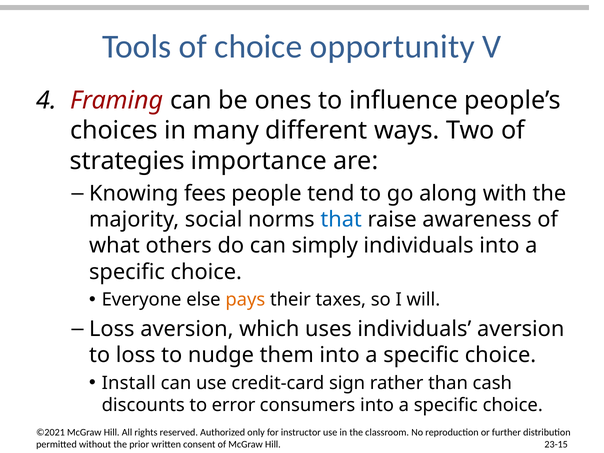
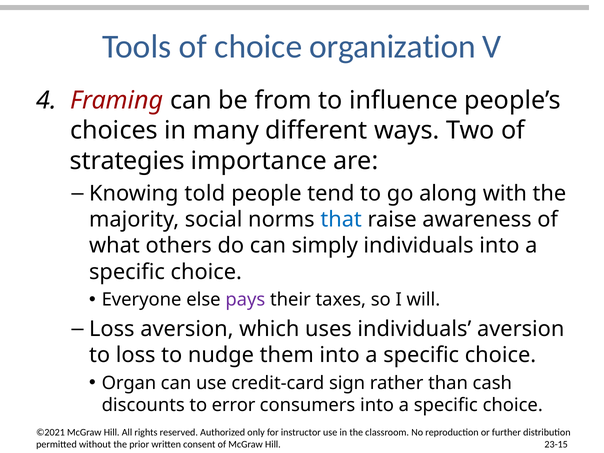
opportunity: opportunity -> organization
ones: ones -> from
fees: fees -> told
pays colour: orange -> purple
Install: Install -> Organ
